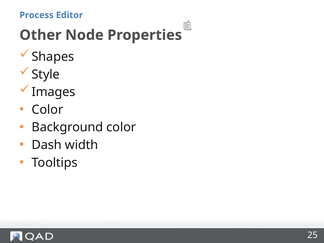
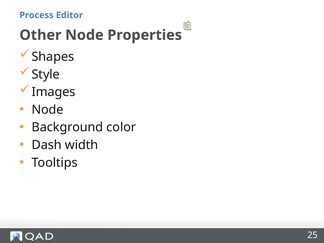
Color at (47, 110): Color -> Node
